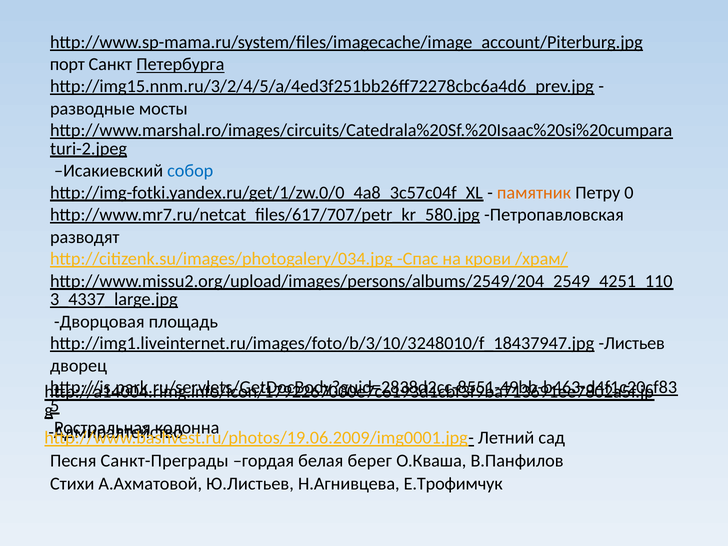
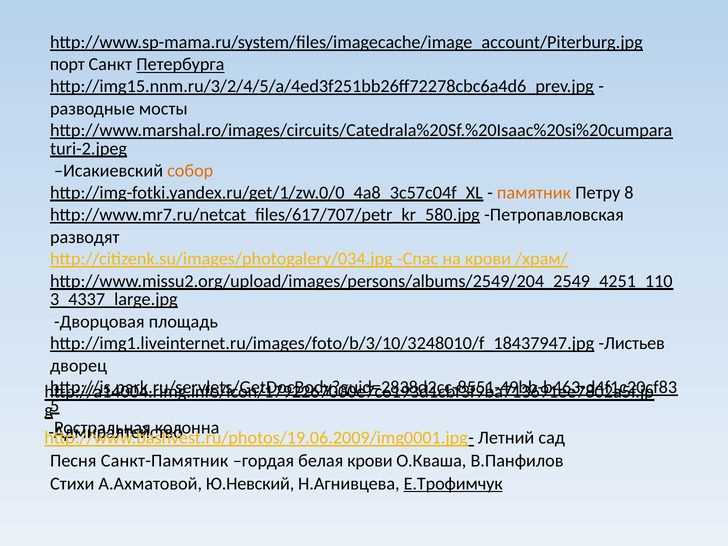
собор colour: blue -> orange
0: 0 -> 8
Санкт-Преграды: Санкт-Преграды -> Санкт-Памятник
белая берег: берег -> крови
Ю.Листьев: Ю.Листьев -> Ю.Невский
Е.Трофимчук underline: none -> present
